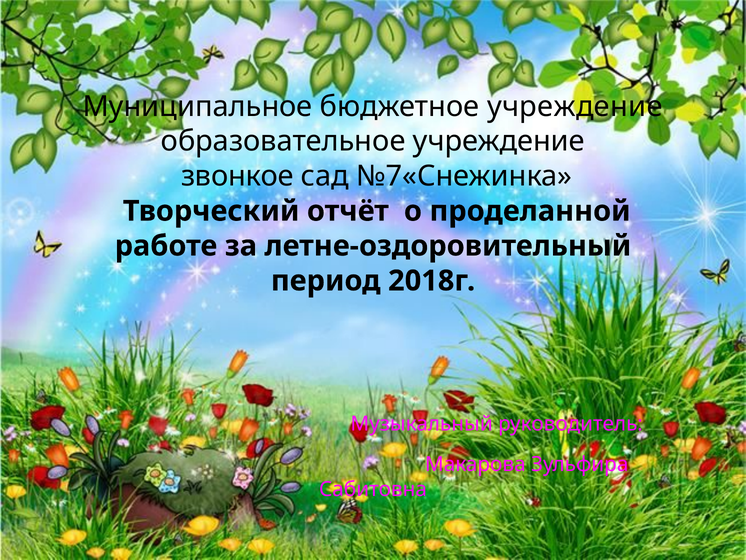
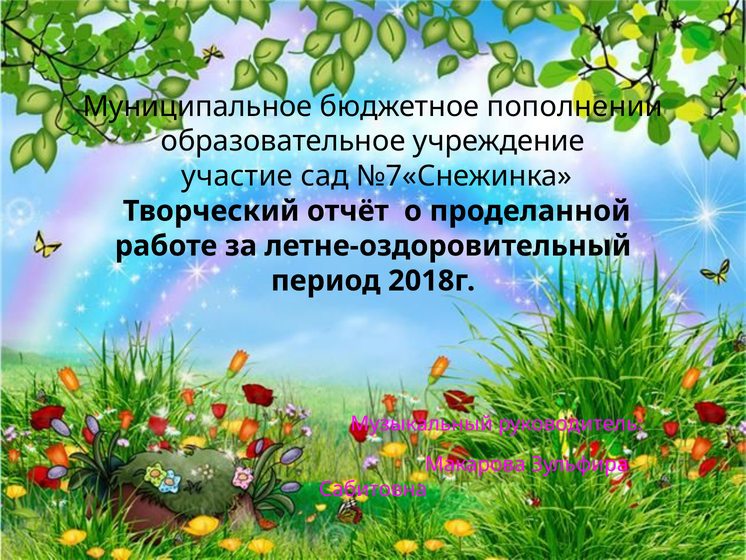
бюджетное учреждение: учреждение -> пополнении
звонкое: звонкое -> участие
